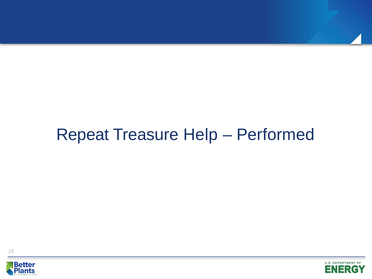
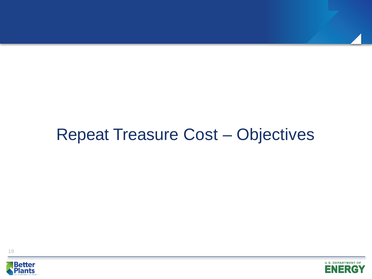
Help: Help -> Cost
Performed: Performed -> Objectives
